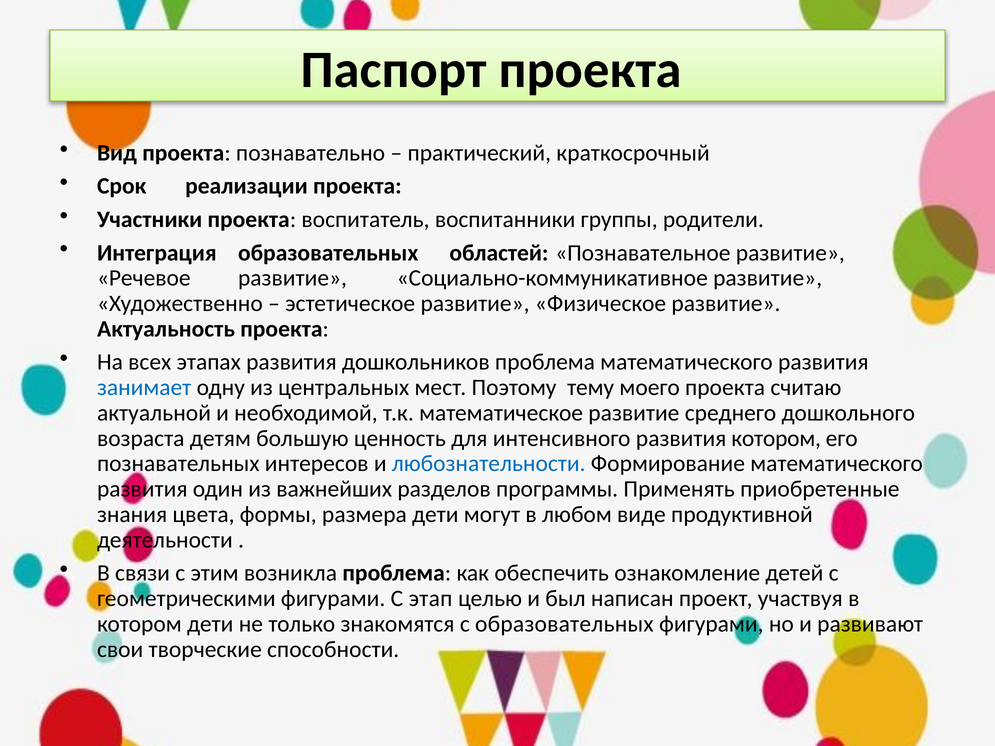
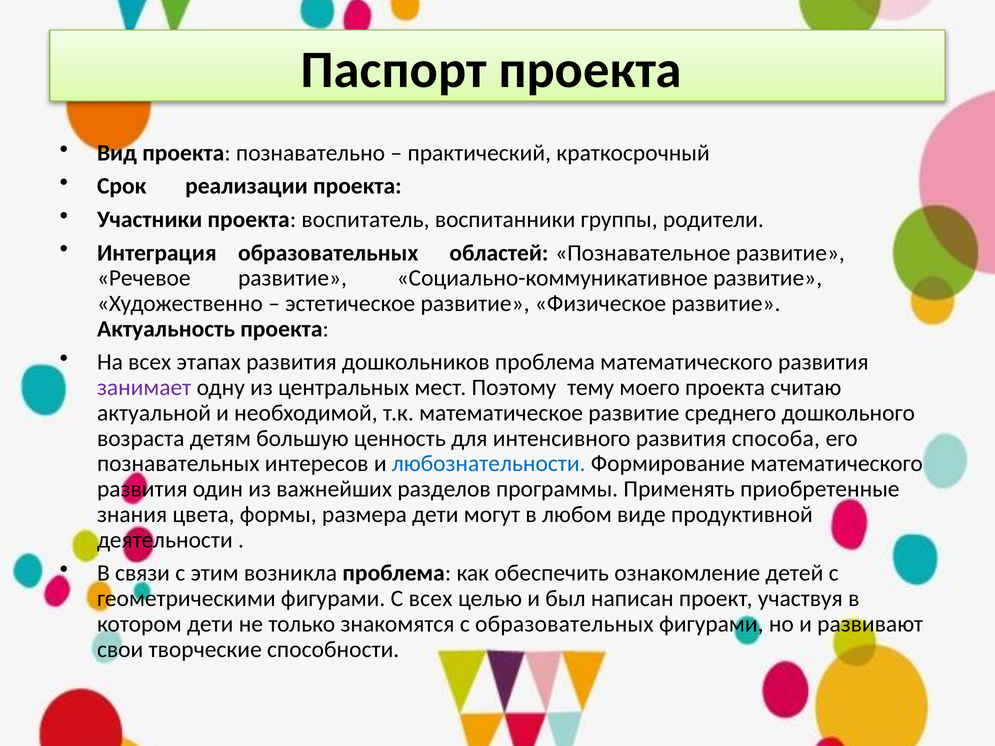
занимает colour: blue -> purple
развития котором: котором -> способа
С этап: этап -> всех
